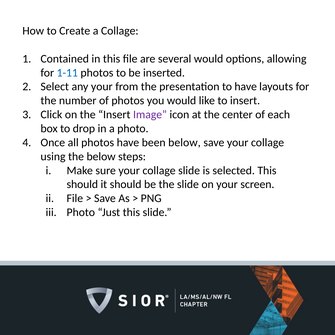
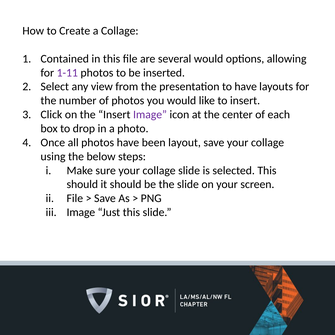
1-11 colour: blue -> purple
any your: your -> view
been below: below -> layout
Photo at (81, 212): Photo -> Image
